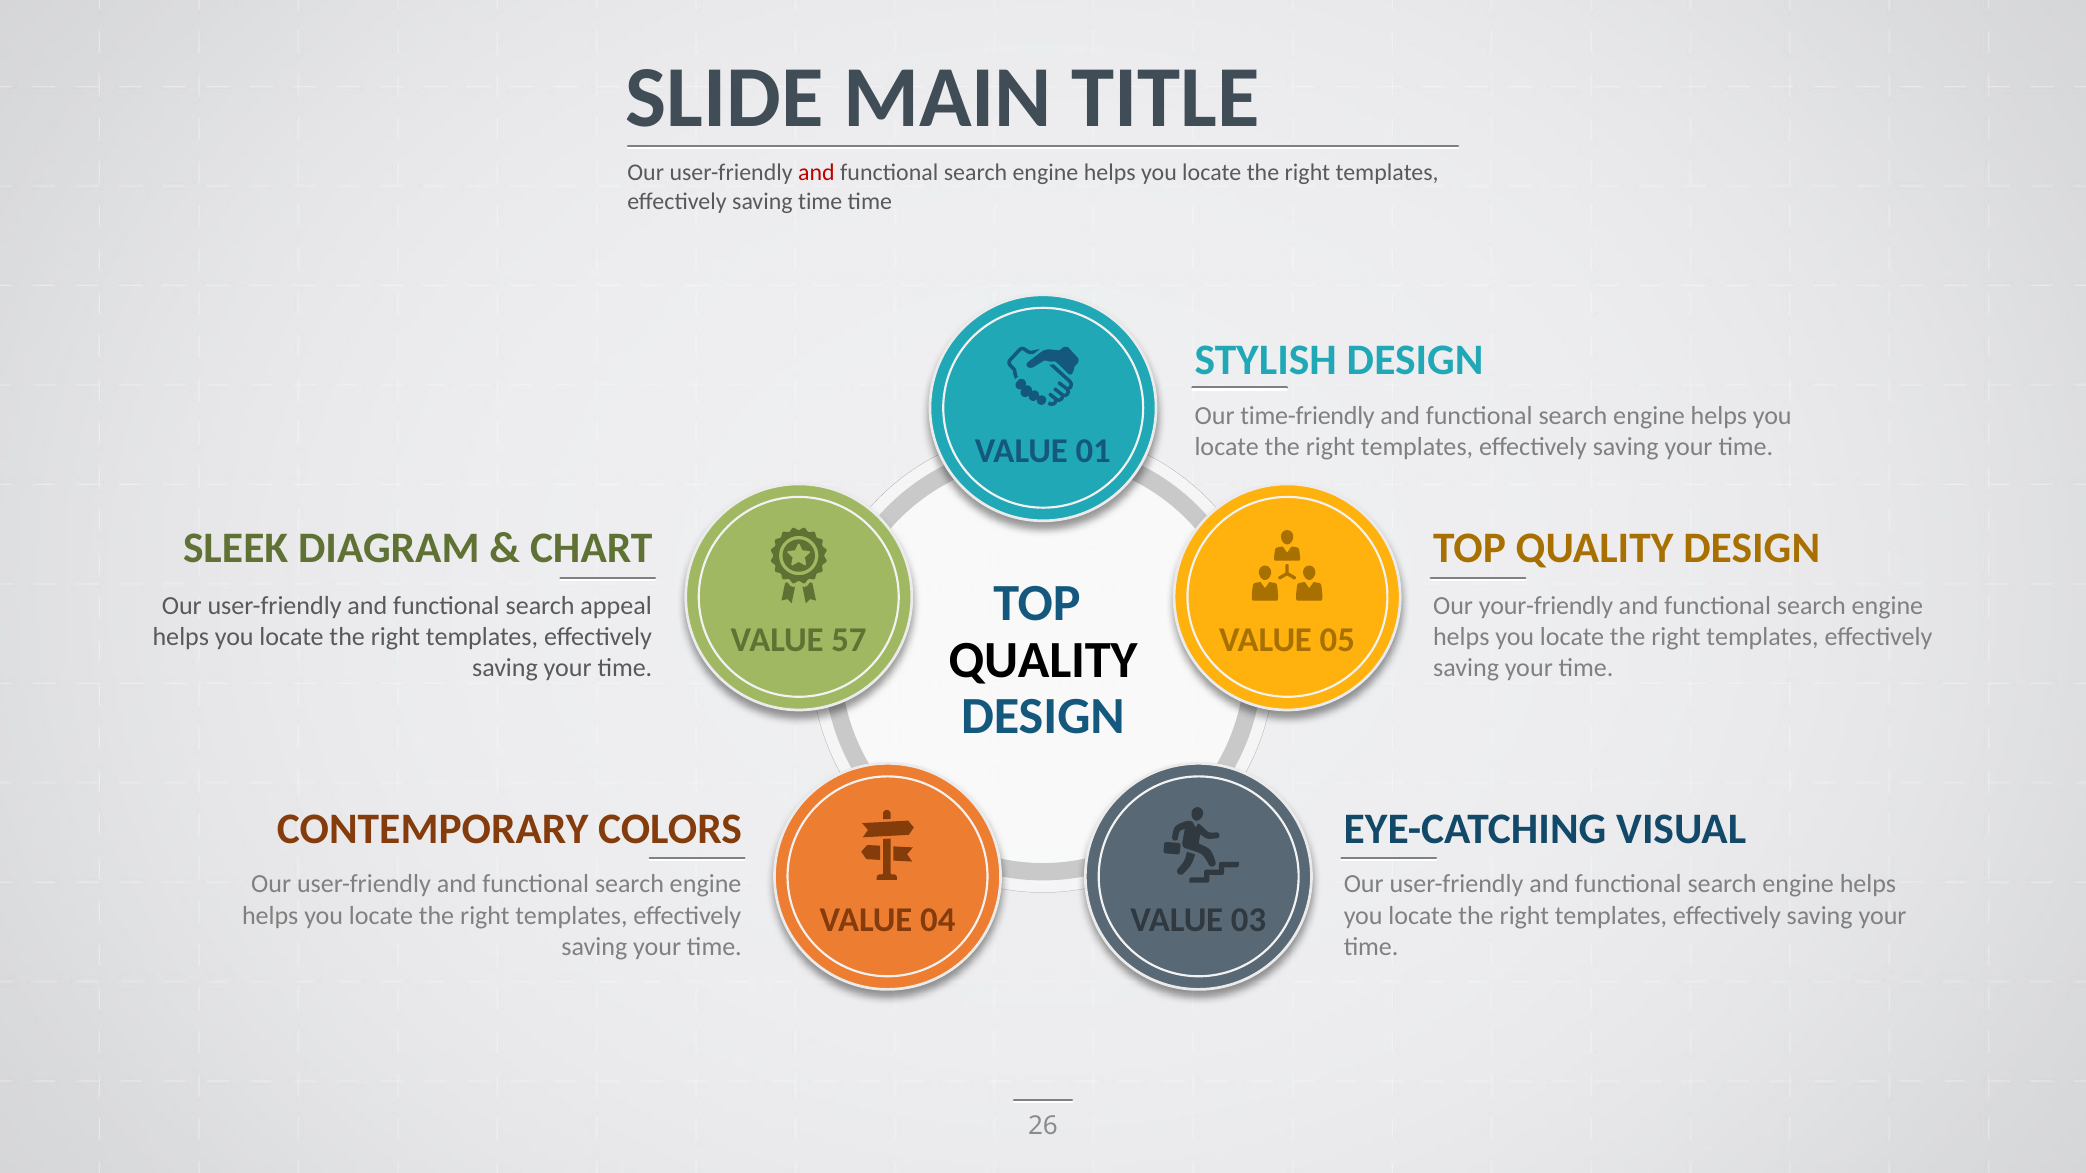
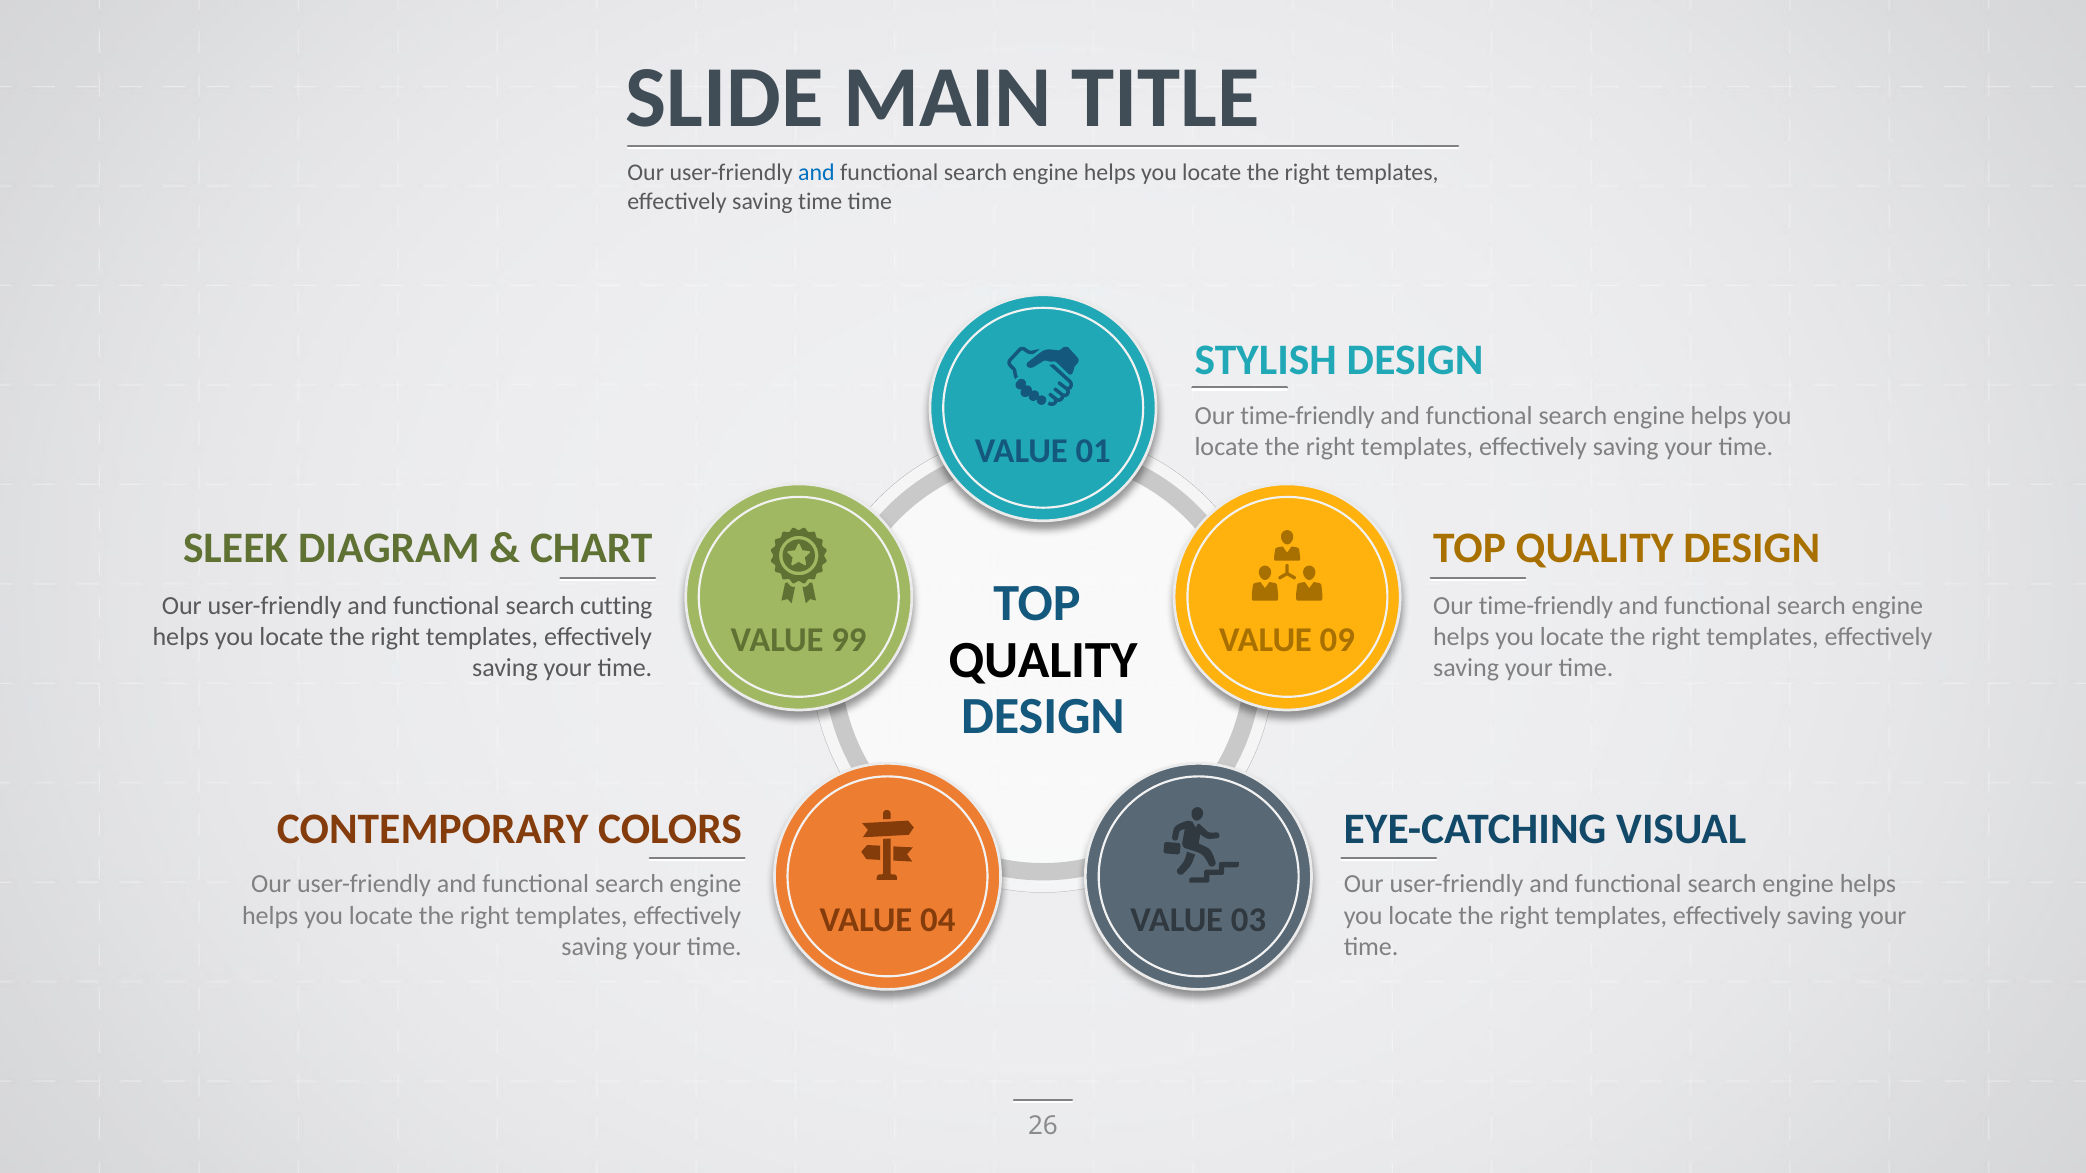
and at (816, 173) colour: red -> blue
appeal: appeal -> cutting
your-friendly at (1546, 606): your-friendly -> time-friendly
57: 57 -> 99
05: 05 -> 09
